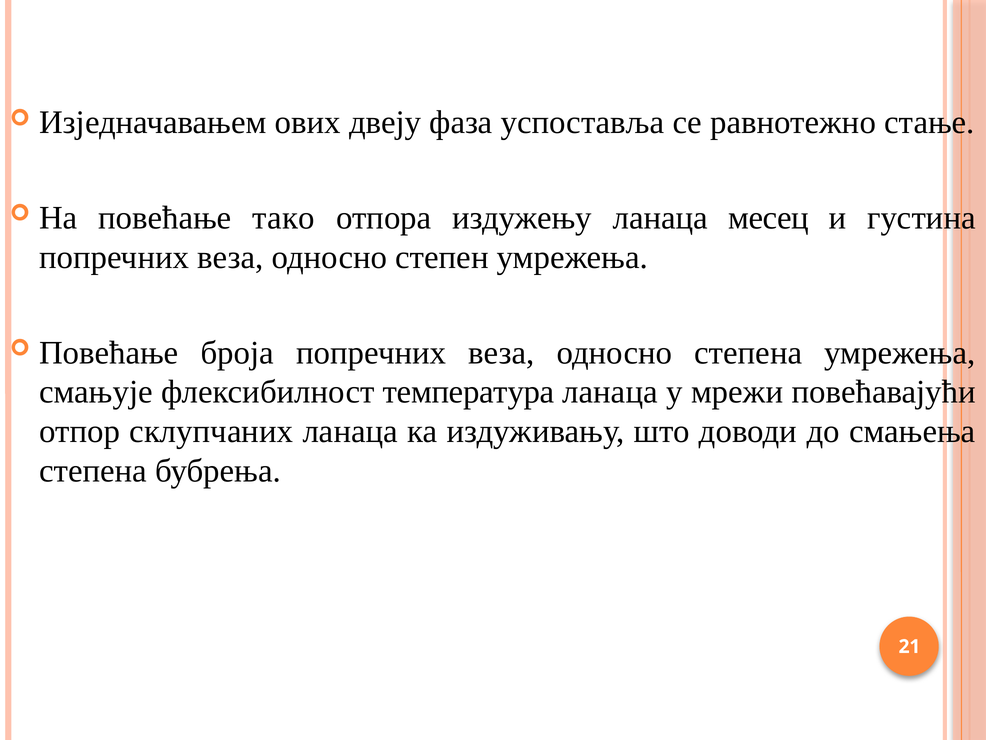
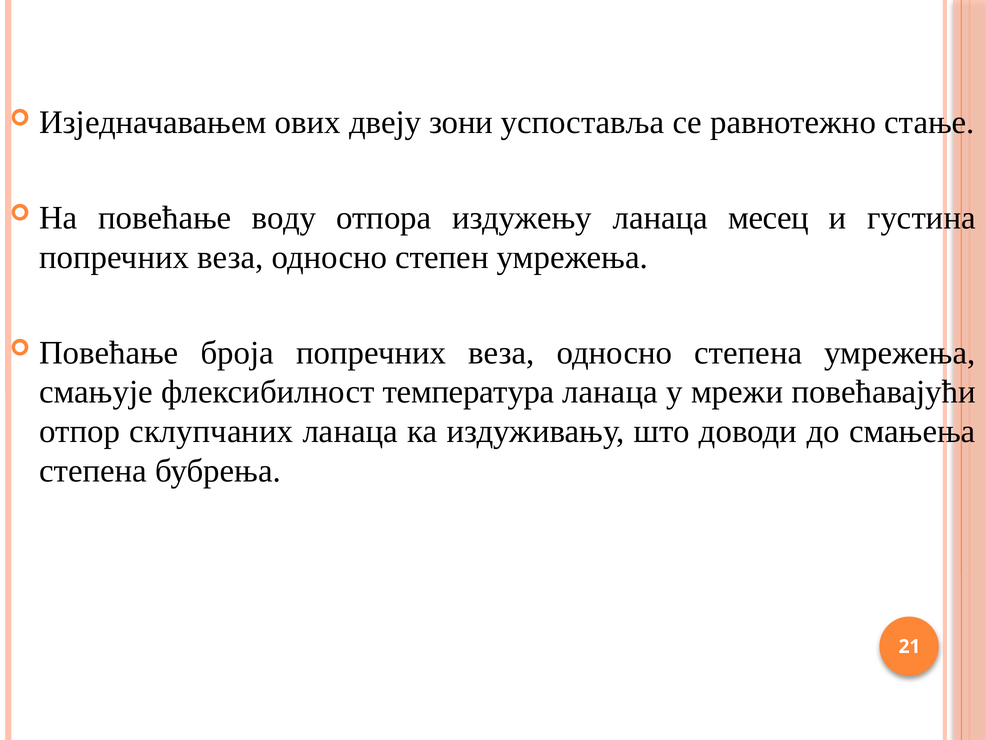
фаза: фаза -> зони
тако: тако -> воду
